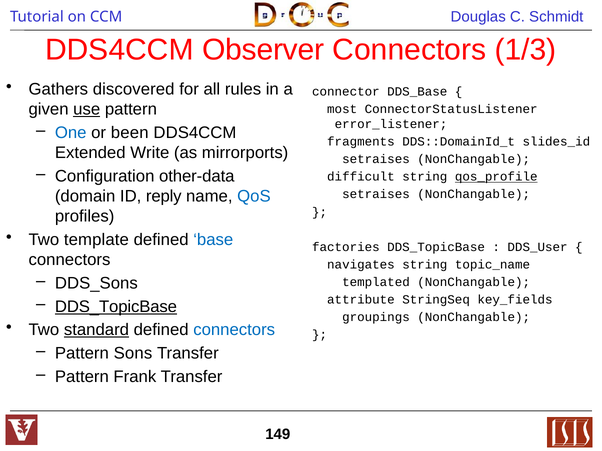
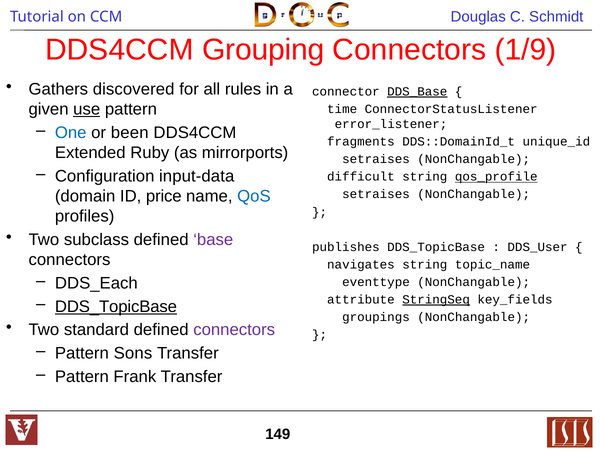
Observer: Observer -> Grouping
1/3: 1/3 -> 1/9
DDS_Base underline: none -> present
most: most -> time
slides_id: slides_id -> unique_id
Write: Write -> Ruby
other-data: other-data -> input-data
reply: reply -> price
template: template -> subclass
base colour: blue -> purple
factories: factories -> publishes
DDS_Sons: DDS_Sons -> DDS_Each
templated: templated -> eventtype
StringSeq underline: none -> present
standard underline: present -> none
connectors at (234, 330) colour: blue -> purple
